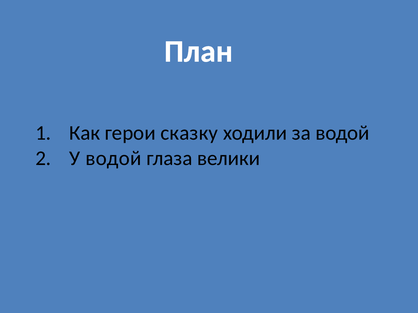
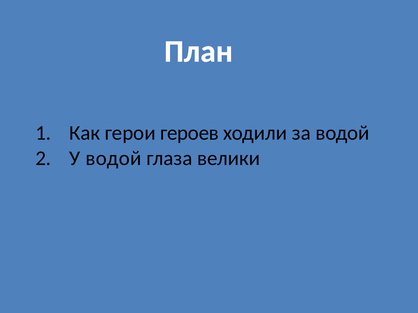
сказку: сказку -> героев
